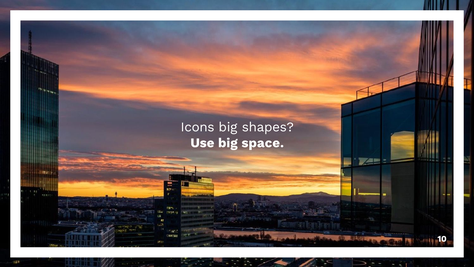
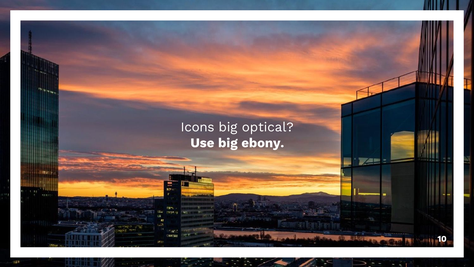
shapes: shapes -> optical
space: space -> ebony
